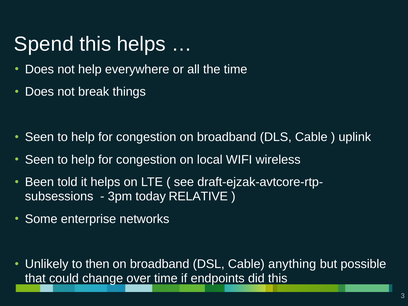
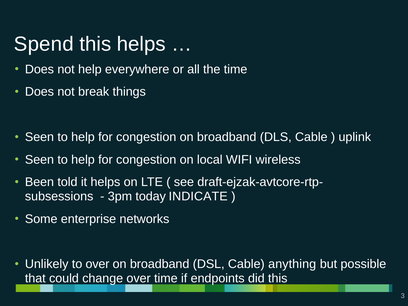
RELATIVE: RELATIVE -> INDICATE
to then: then -> over
